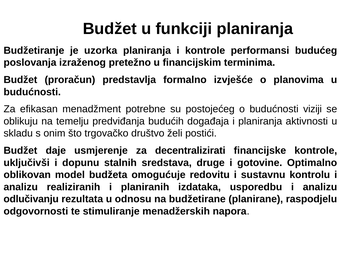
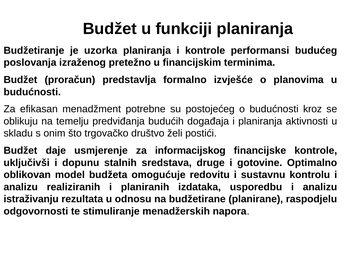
viziji: viziji -> kroz
decentralizirati: decentralizirati -> informacijskog
odlučivanju: odlučivanju -> istraživanju
